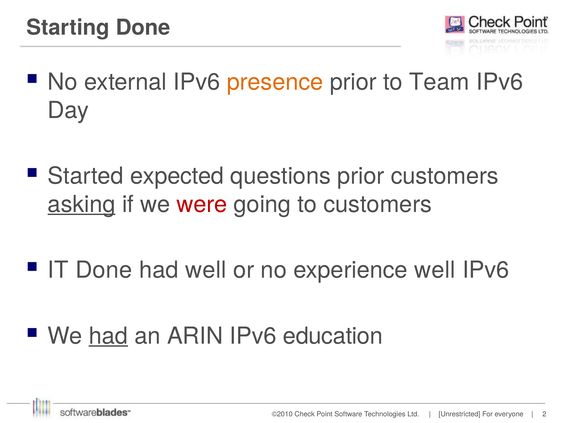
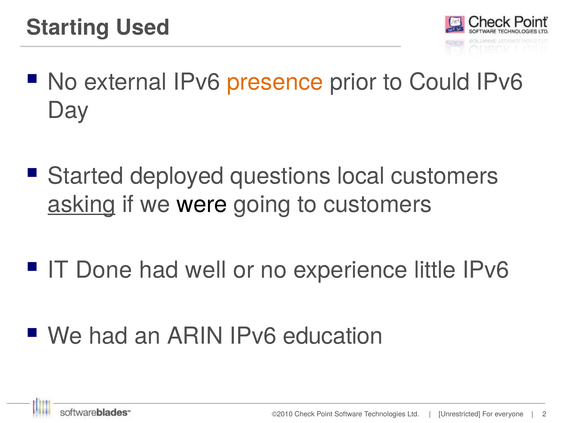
Starting Done: Done -> Used
Team: Team -> Could
expected: expected -> deployed
questions prior: prior -> local
were colour: red -> black
experience well: well -> little
had at (108, 336) underline: present -> none
